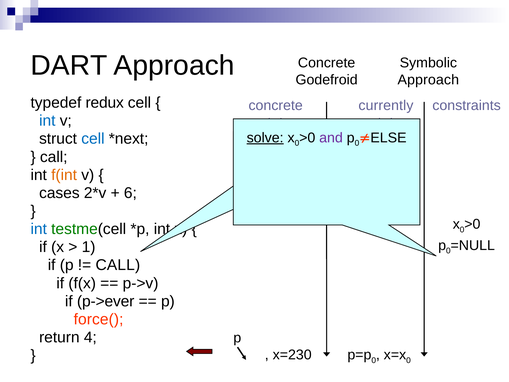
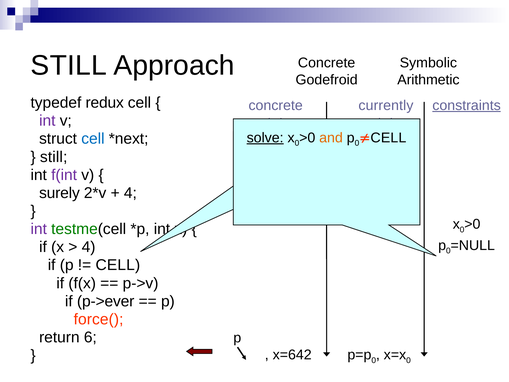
DART at (69, 66): DART -> STILL
Approach at (428, 80): Approach -> Arithmetic
constraints underline: none -> present
int at (47, 121) colour: blue -> purple
and colour: purple -> orange
ELSE at (388, 138): ELSE -> CELL
call at (54, 157): call -> still
f(int colour: orange -> purple
cases: cases -> surely
6 at (130, 193): 6 -> 4
int at (39, 229) colour: blue -> purple
1 at (89, 247): 1 -> 4
CALL at (118, 265): CALL -> CELL
4: 4 -> 6
x=230: x=230 -> x=642
